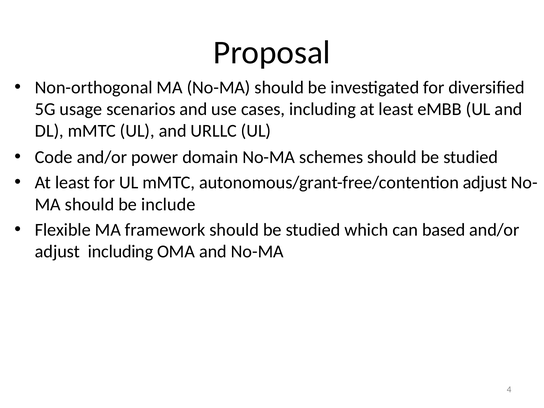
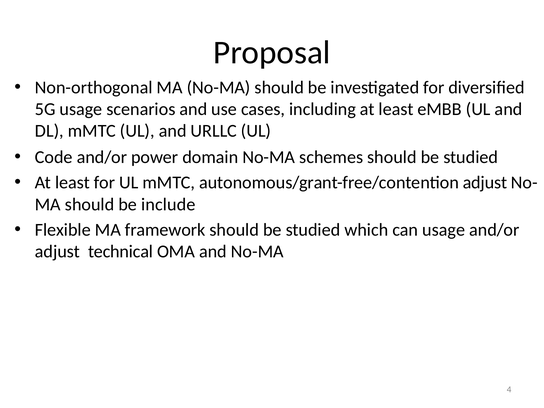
can based: based -> usage
adjust including: including -> technical
